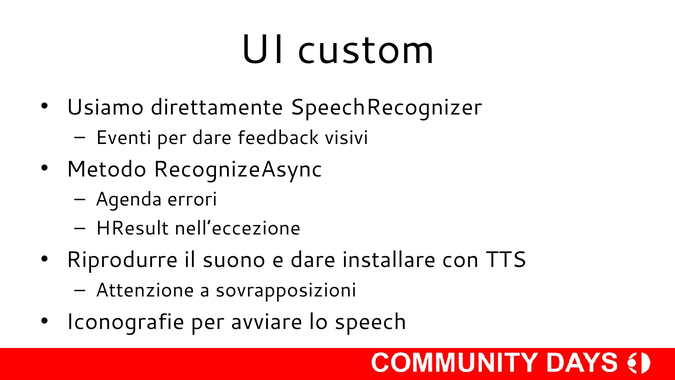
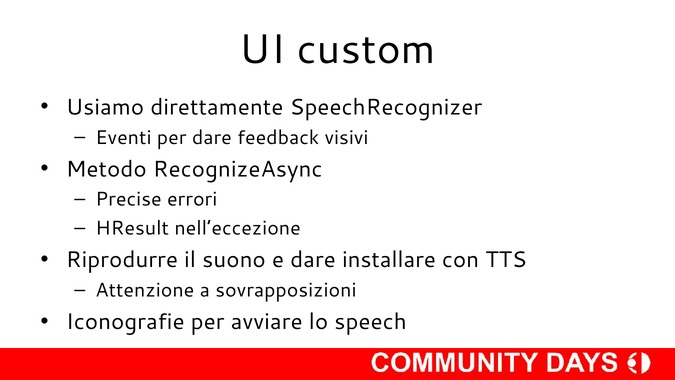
Agenda: Agenda -> Precise
